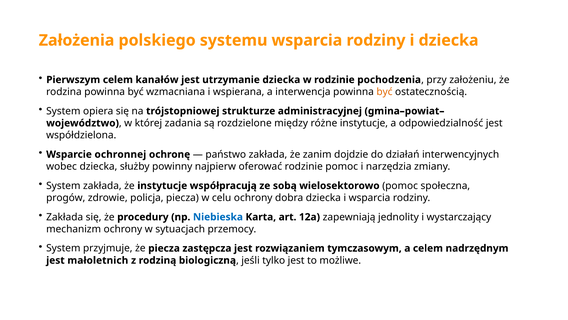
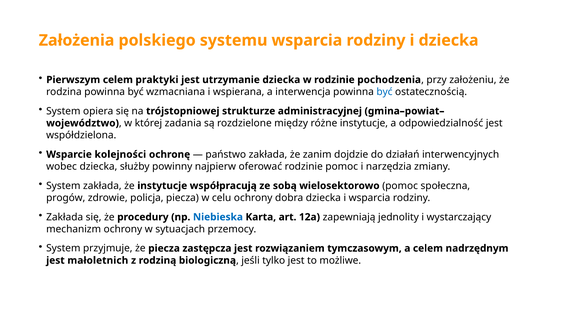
kanałów: kanałów -> praktyki
być at (384, 92) colour: orange -> blue
ochronnej: ochronnej -> kolejności
